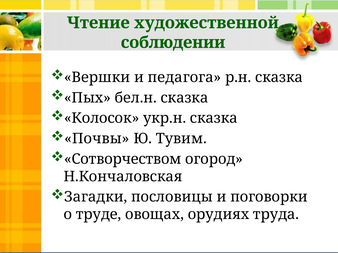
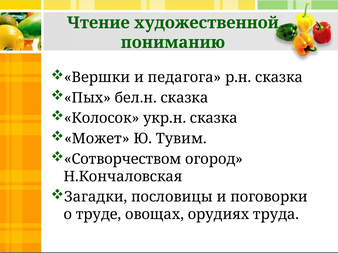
соблюдении: соблюдении -> пониманию
Почвы: Почвы -> Может
